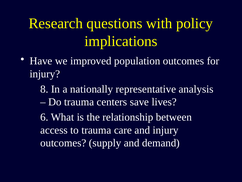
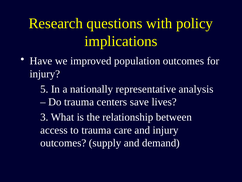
8: 8 -> 5
6: 6 -> 3
